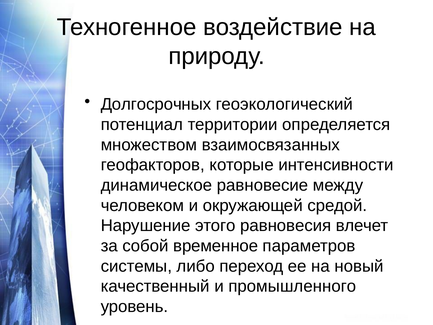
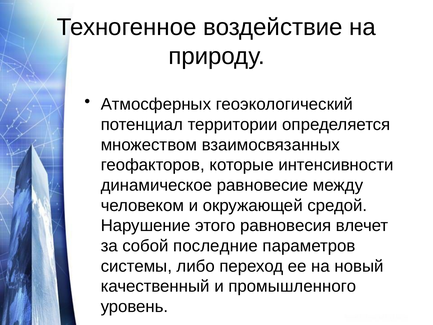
Долгосрочных: Долгосрочных -> Атмосферных
временное: временное -> последние
